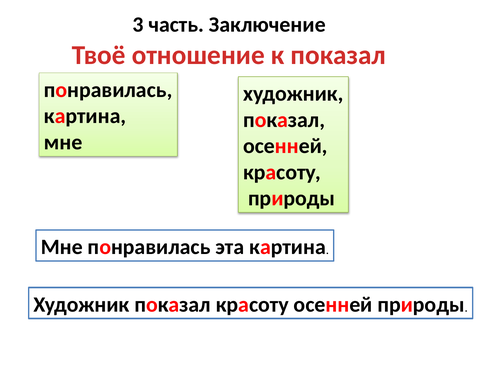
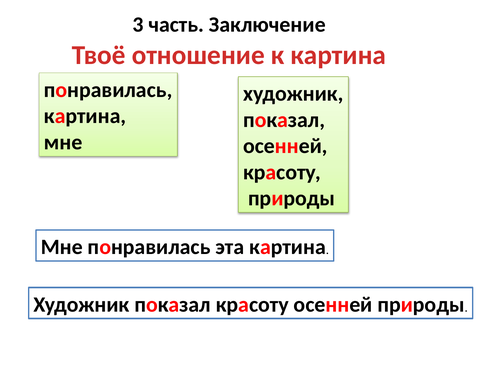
к показал: показал -> картина
